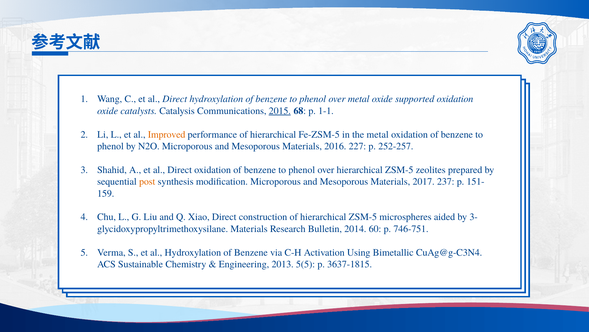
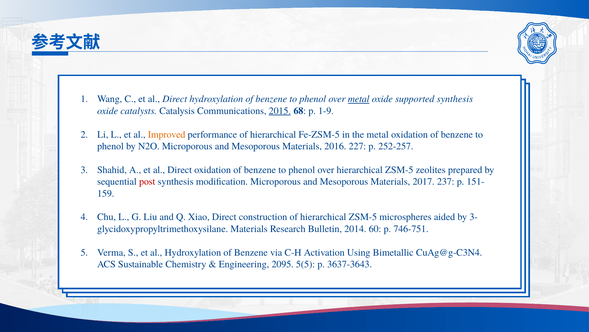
metal at (359, 99) underline: none -> present
supported oxidation: oxidation -> synthesis
1-1: 1-1 -> 1-9
post colour: orange -> red
2013: 2013 -> 2095
3637-1815: 3637-1815 -> 3637-3643
